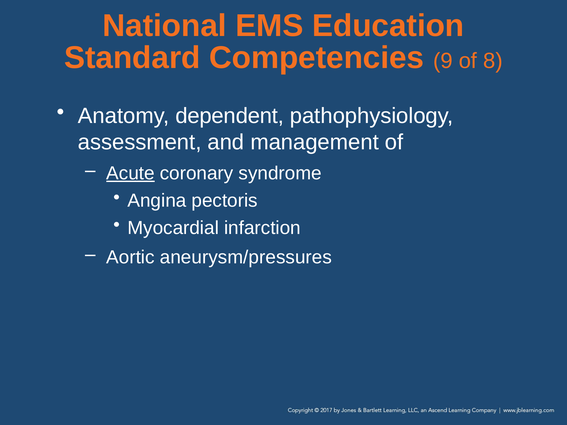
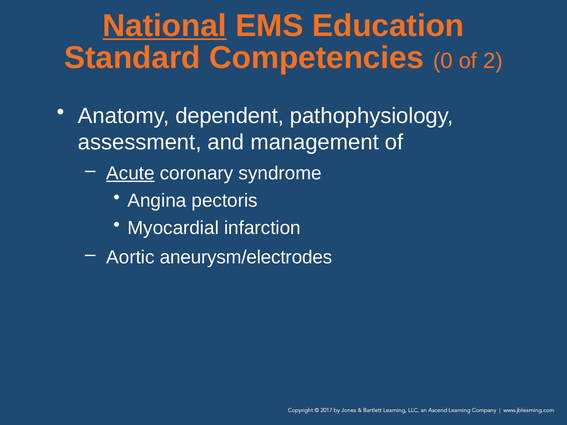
National underline: none -> present
9: 9 -> 0
8: 8 -> 2
aneurysm/pressures: aneurysm/pressures -> aneurysm/electrodes
